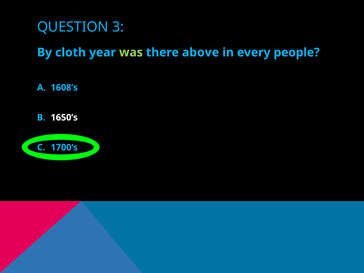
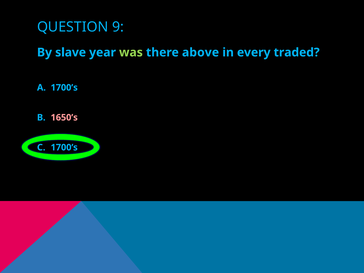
3: 3 -> 9
cloth: cloth -> slave
people: people -> traded
1608’s at (64, 88): 1608’s -> 1700’s
1650’s colour: white -> pink
